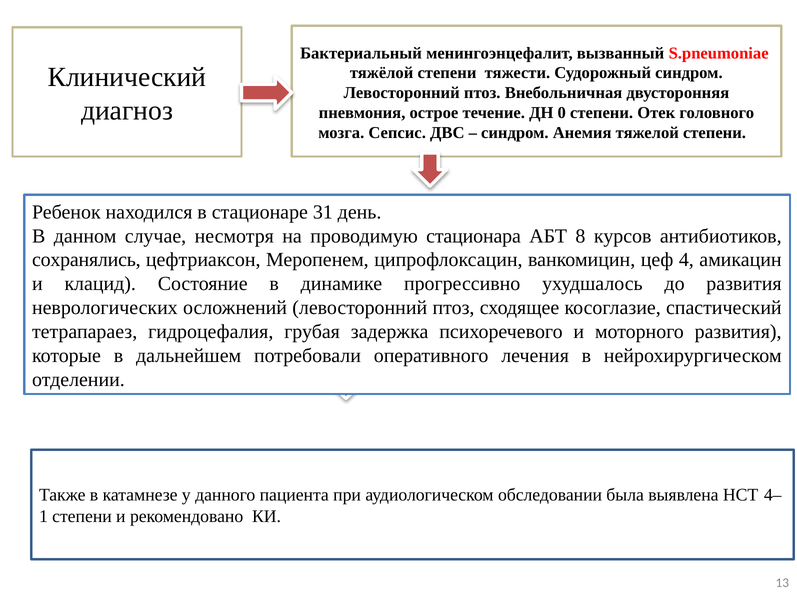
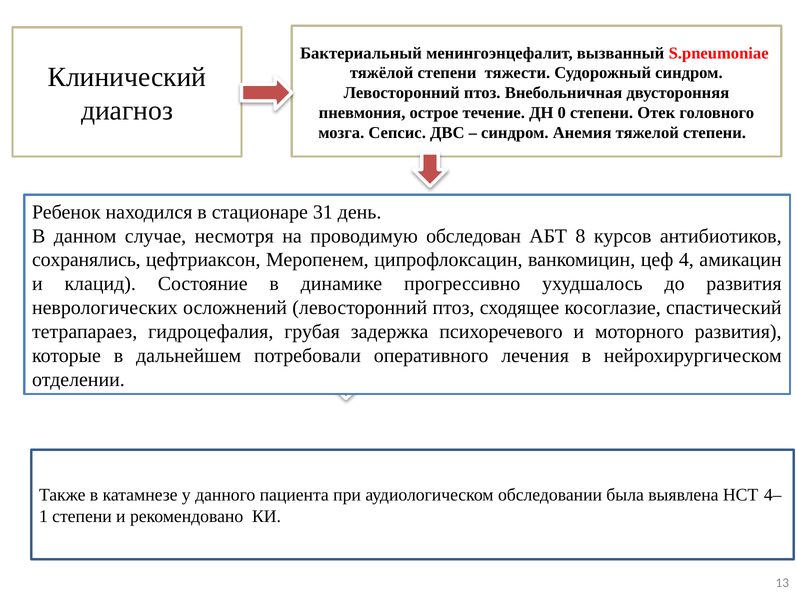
стационара: стационара -> обследован
